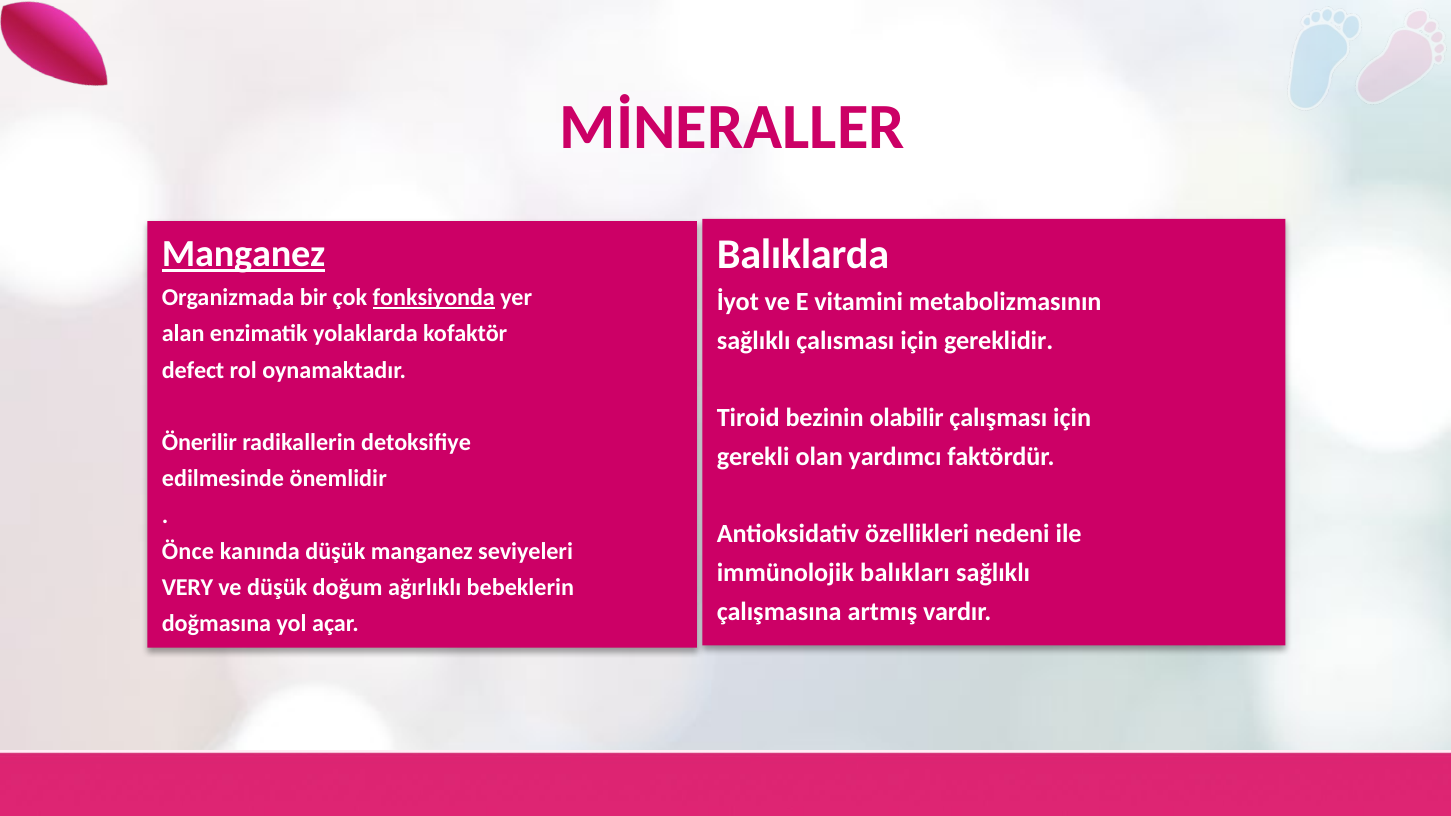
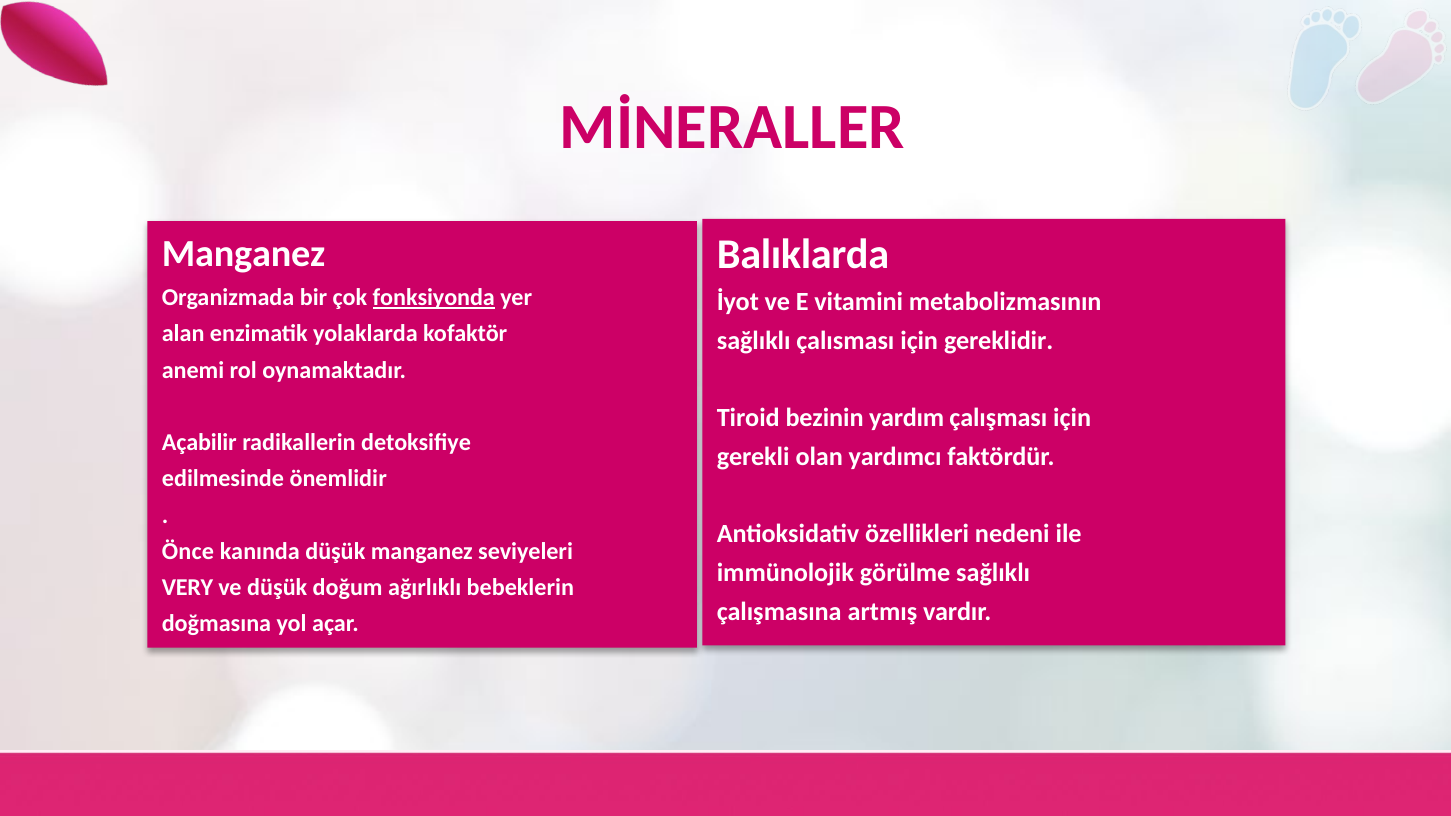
Manganez at (244, 254) underline: present -> none
defect: defect -> anemi
olabilir: olabilir -> yardım
Önerilir: Önerilir -> Açabilir
balıkları: balıkları -> görülme
